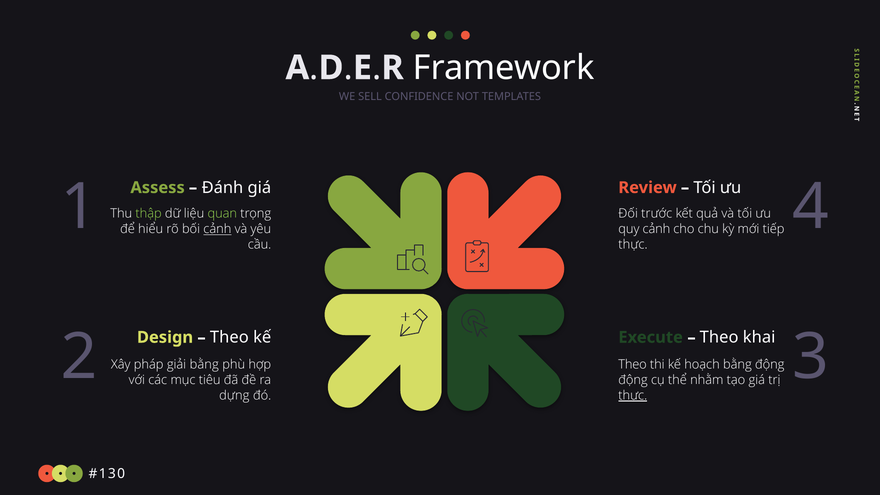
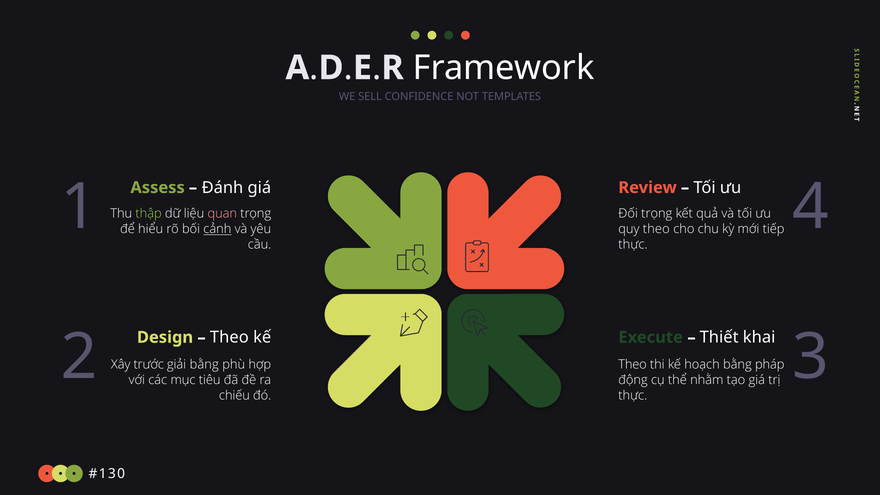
quan colour: light green -> pink
Đối trước: trước -> trọng
quy cảnh: cảnh -> theo
Theo at (719, 337): Theo -> Thiết
pháp: pháp -> trước
bằng động: động -> pháp
dựng: dựng -> chiếu
thực at (633, 395) underline: present -> none
